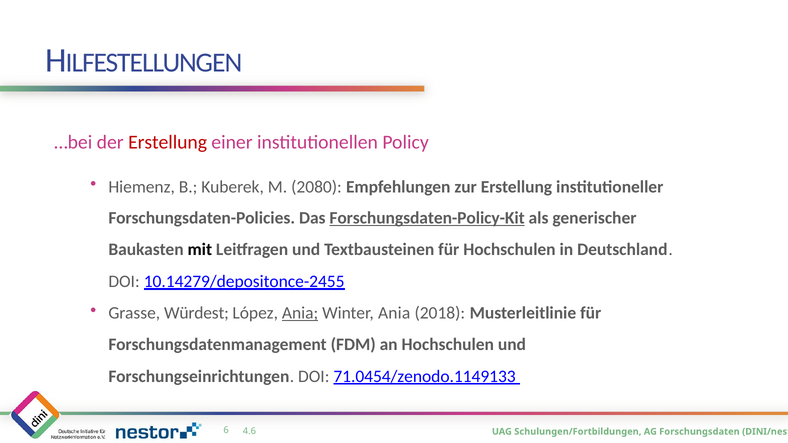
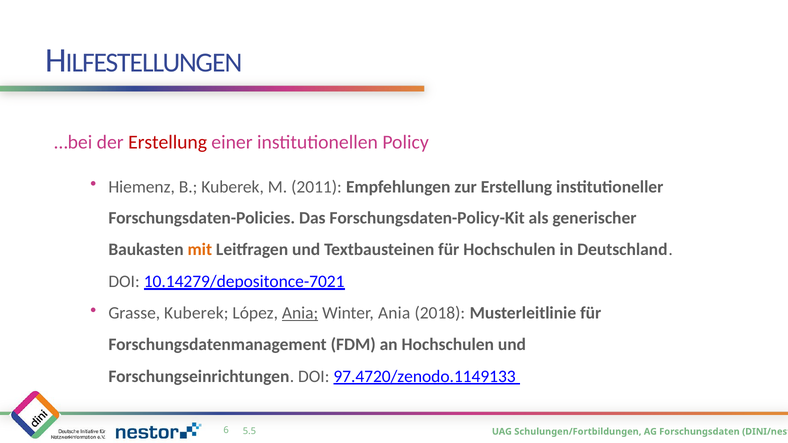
2080: 2080 -> 2011
Forschungsdaten-Policy-Kit underline: present -> none
mit colour: black -> orange
10.14279/depositonce-2455: 10.14279/depositonce-2455 -> 10.14279/depositonce-7021
Grasse Würdest: Würdest -> Kuberek
71.0454/zenodo.1149133: 71.0454/zenodo.1149133 -> 97.4720/zenodo.1149133
4.6: 4.6 -> 5.5
